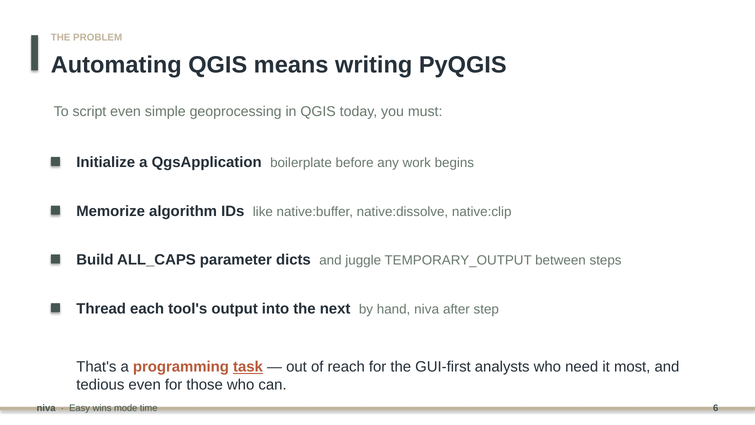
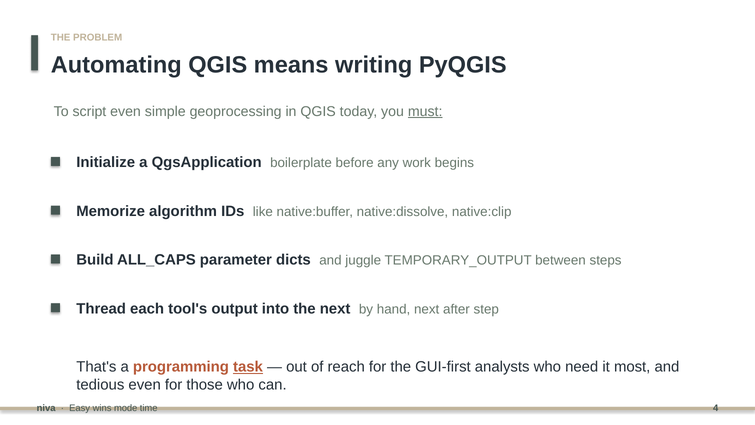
must underline: none -> present
hand niva: niva -> next
6: 6 -> 4
